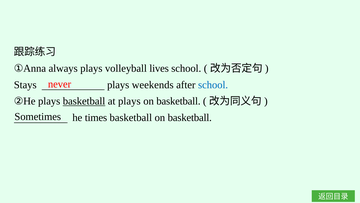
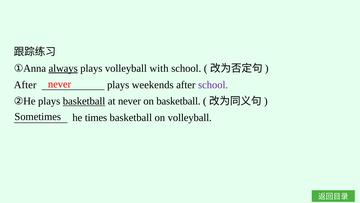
always underline: none -> present
lives: lives -> with
Stays at (25, 85): Stays -> After
school at (213, 85) colour: blue -> purple
at plays: plays -> never
basketball on basketball: basketball -> volleyball
